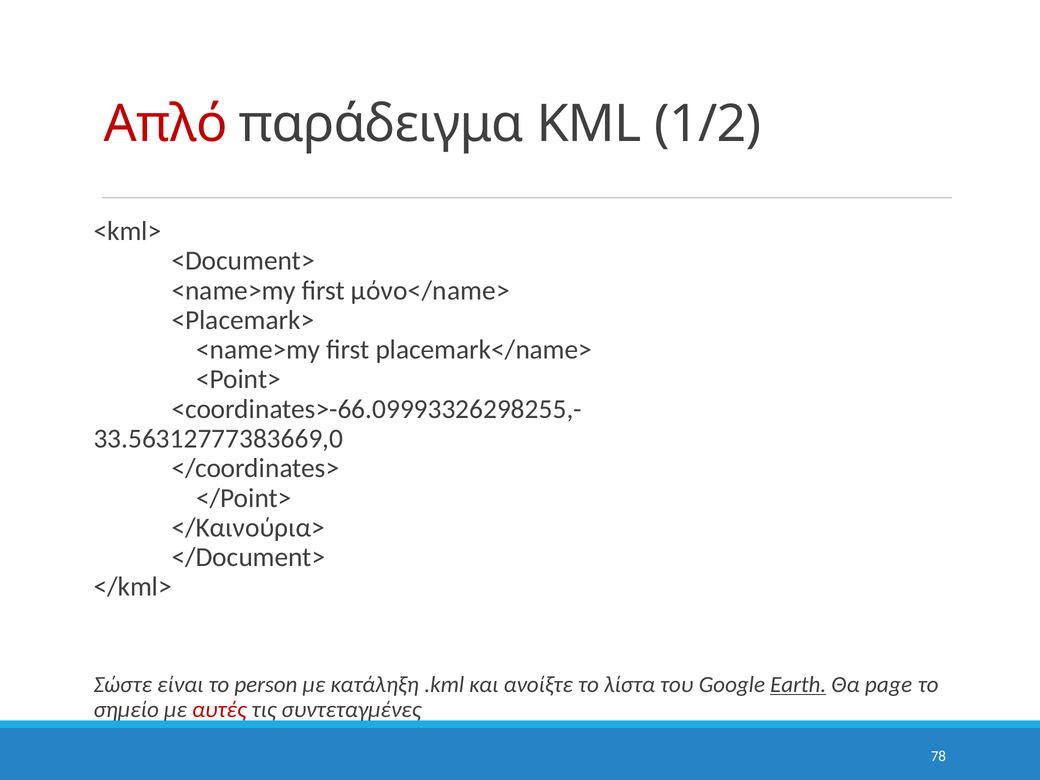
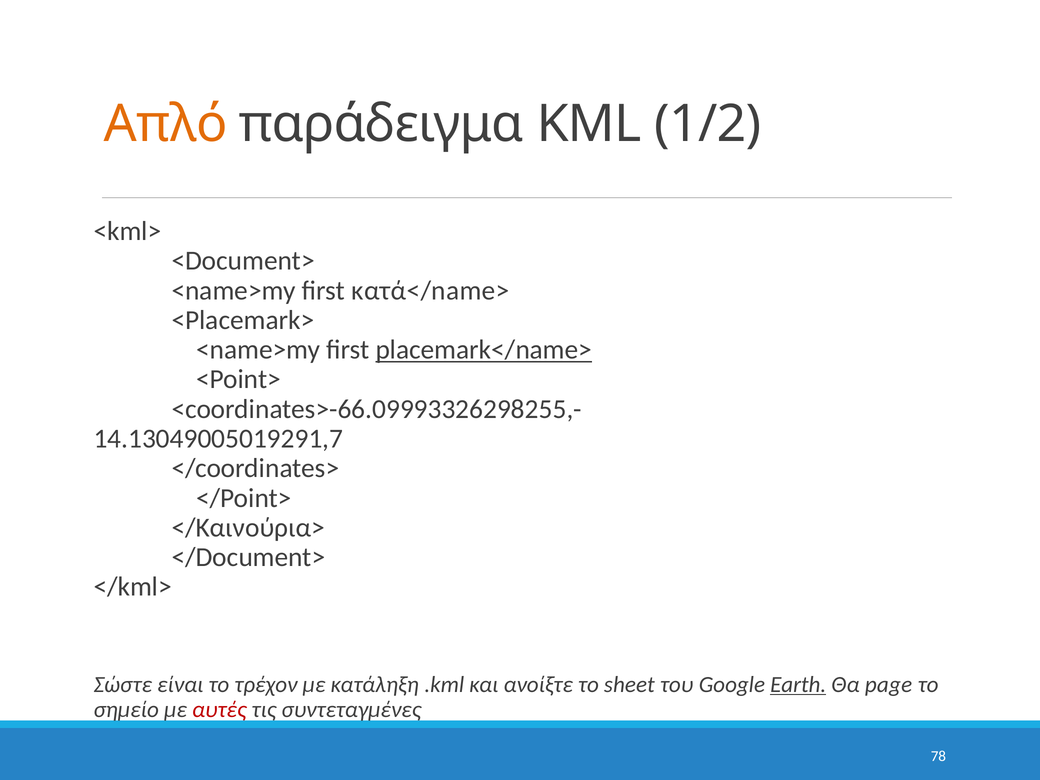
Απλό colour: red -> orange
μόνο</name>: μόνο</name> -> κατά</name>
placemark</name> underline: none -> present
33.56312777383669,0: 33.56312777383669,0 -> 14.13049005019291,7
person: person -> τρέχον
λίστα: λίστα -> sheet
